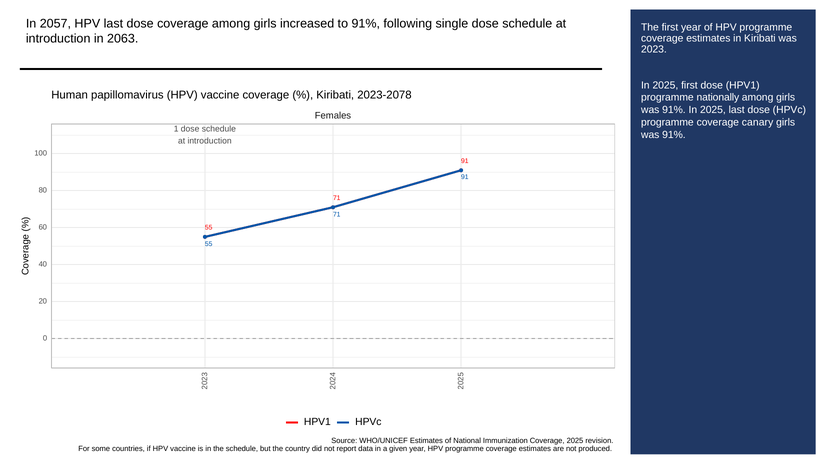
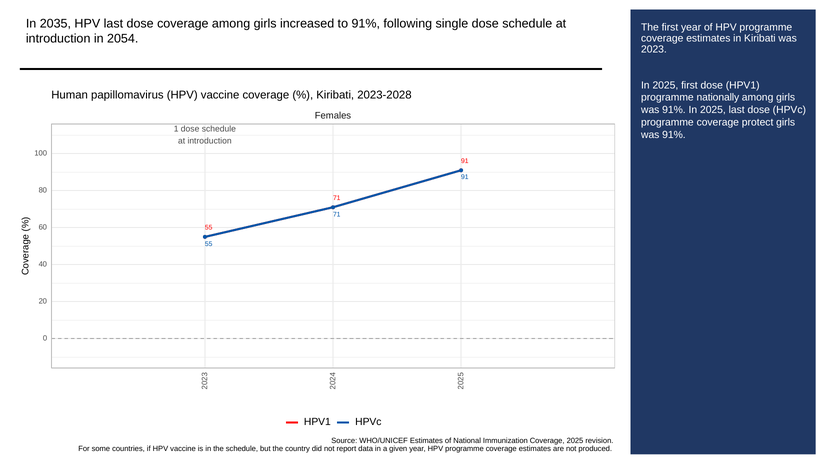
2057: 2057 -> 2035
2063: 2063 -> 2054
2023-2078: 2023-2078 -> 2023-2028
canary: canary -> protect
